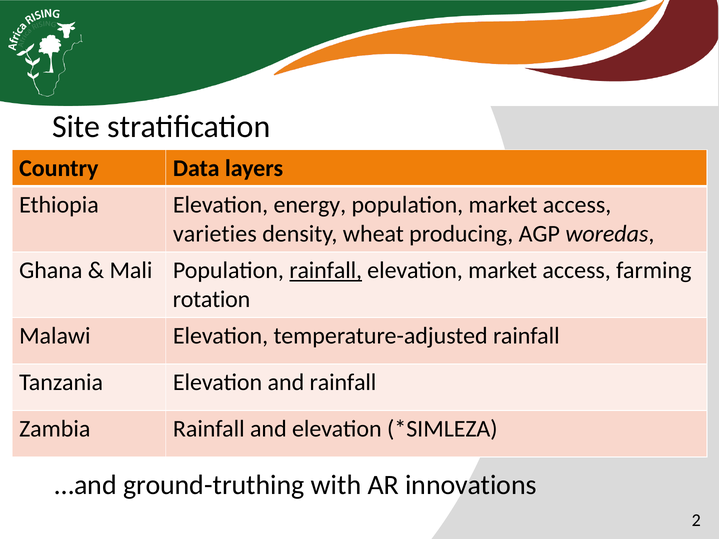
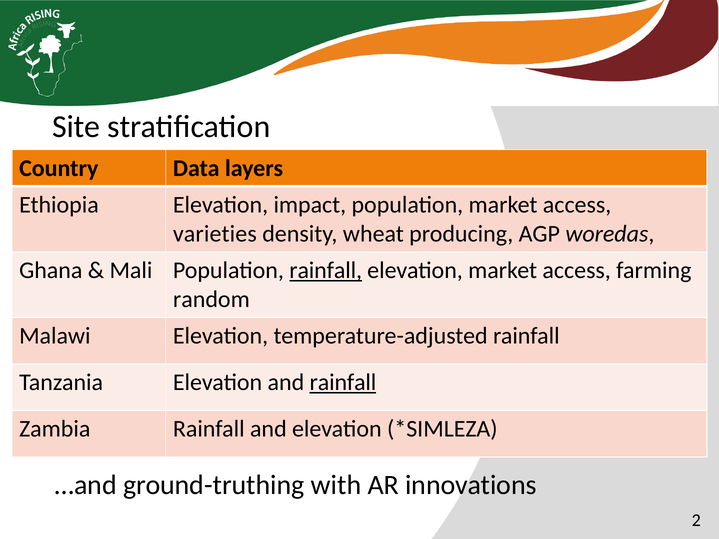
energy: energy -> impact
rotation: rotation -> random
rainfall at (343, 383) underline: none -> present
